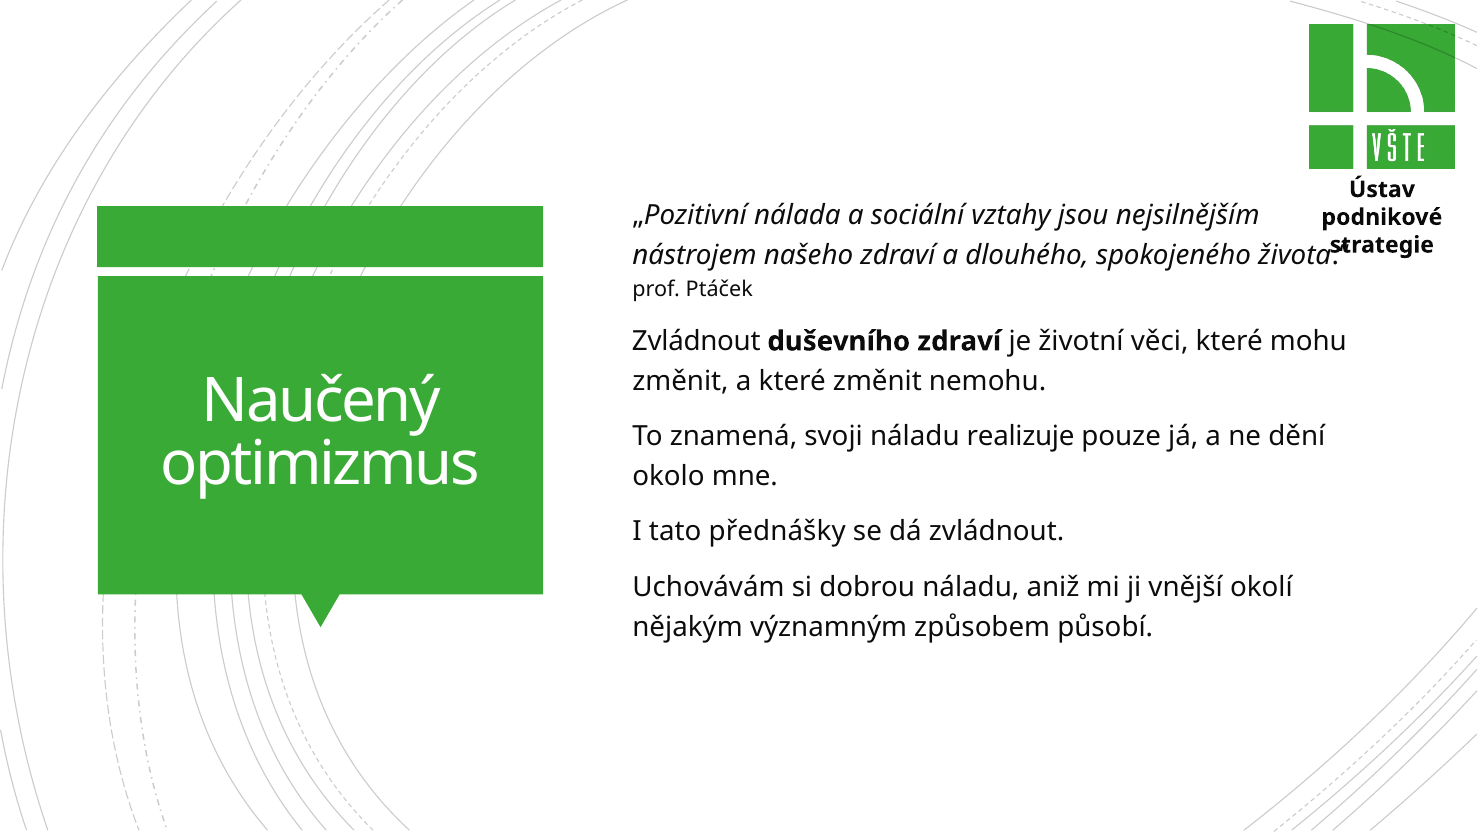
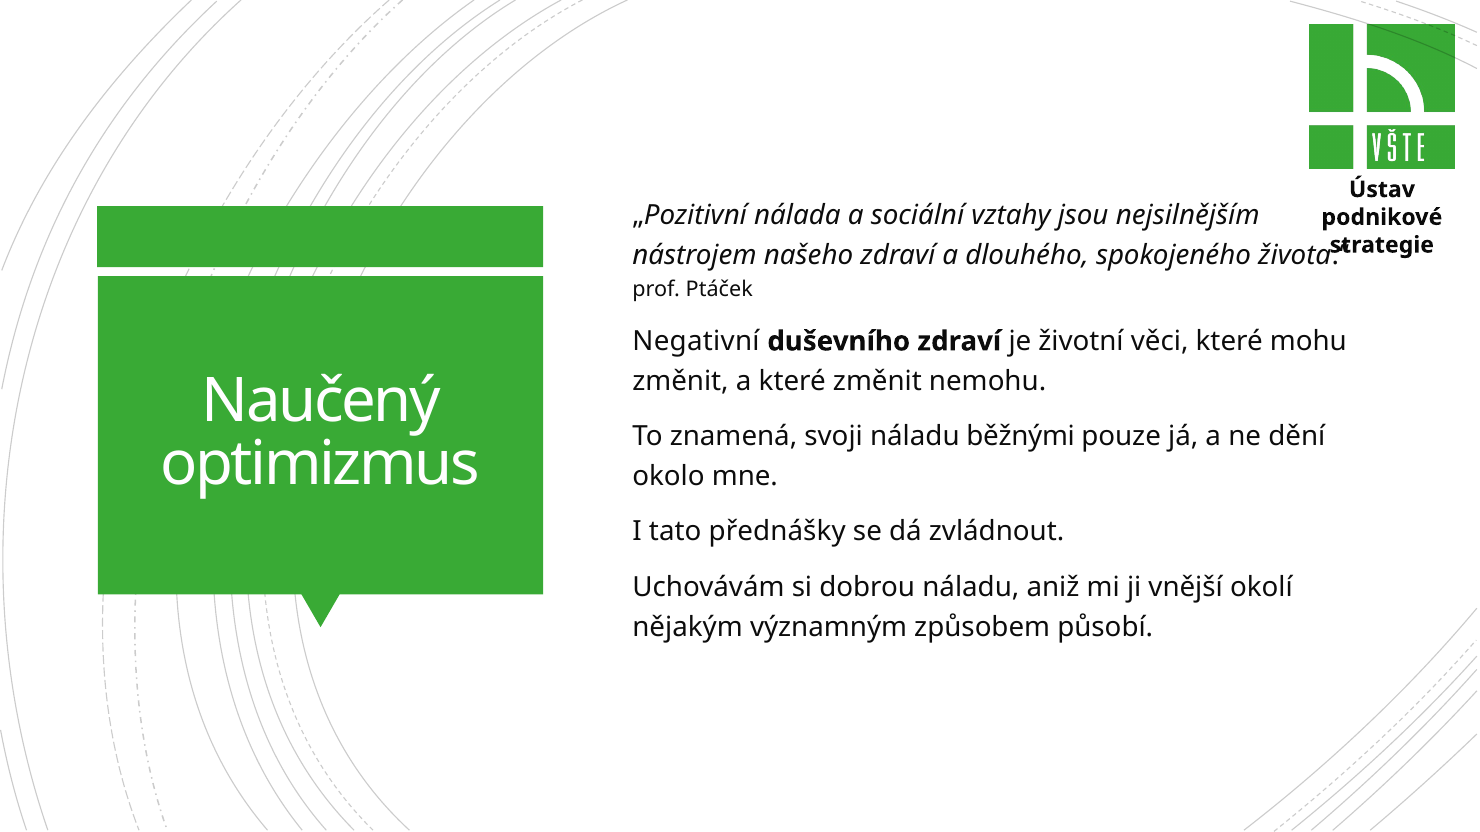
Zvládnout at (696, 342): Zvládnout -> Negativní
realizuje: realizuje -> běžnými
